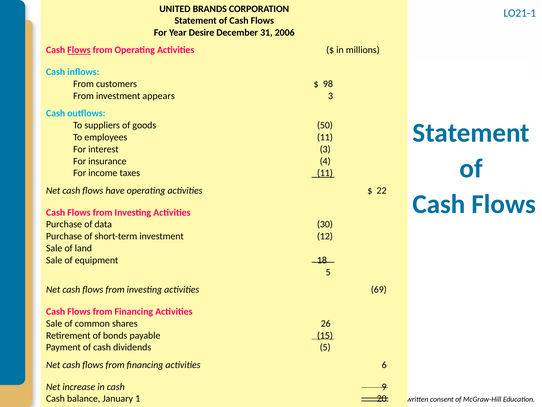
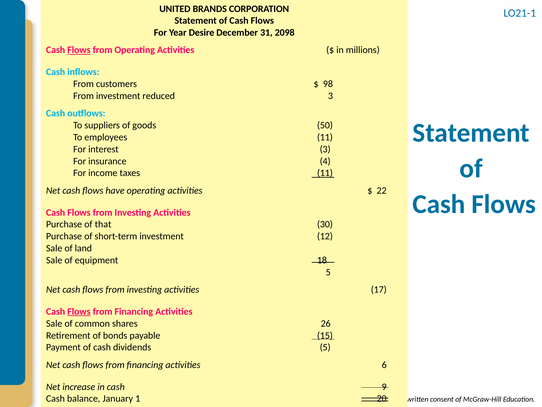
2006: 2006 -> 2098
appears: appears -> reduced
data: data -> that
69: 69 -> 17
Flows at (79, 311) underline: none -> present
